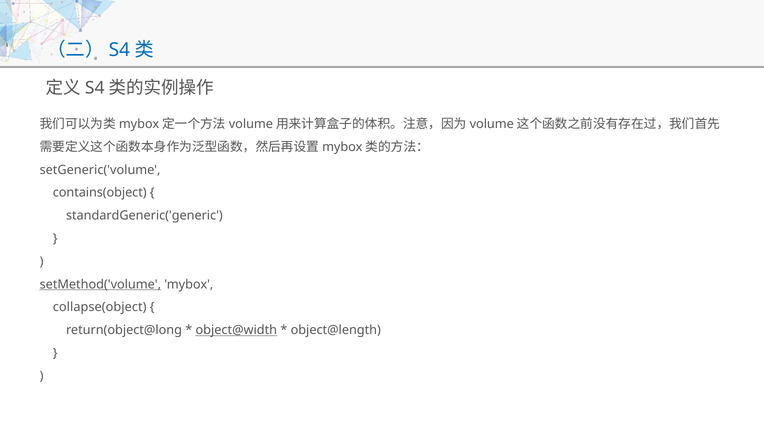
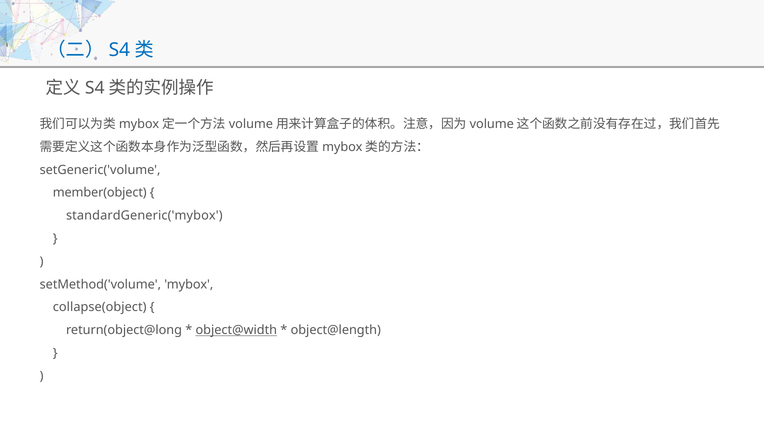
contains(object: contains(object -> member(object
standardGeneric('generic: standardGeneric('generic -> standardGeneric('mybox
setMethod('volume underline: present -> none
